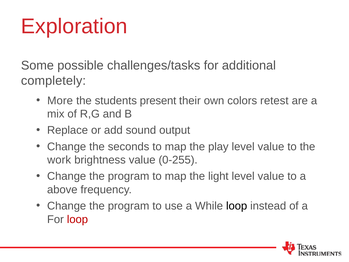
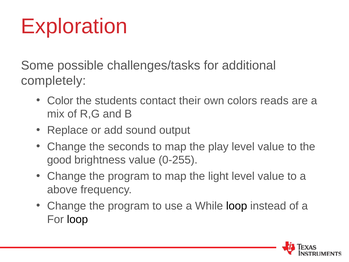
More: More -> Color
present: present -> contact
retest: retest -> reads
work: work -> good
loop at (77, 219) colour: red -> black
